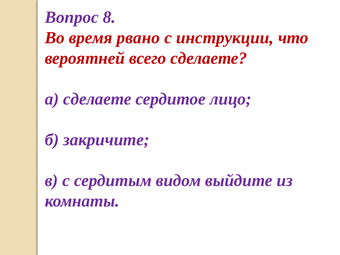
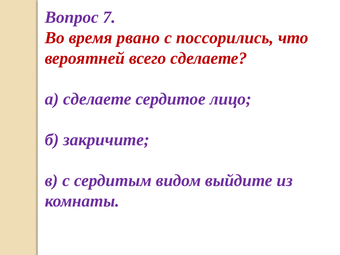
8: 8 -> 7
инструкции: инструкции -> поссорились
